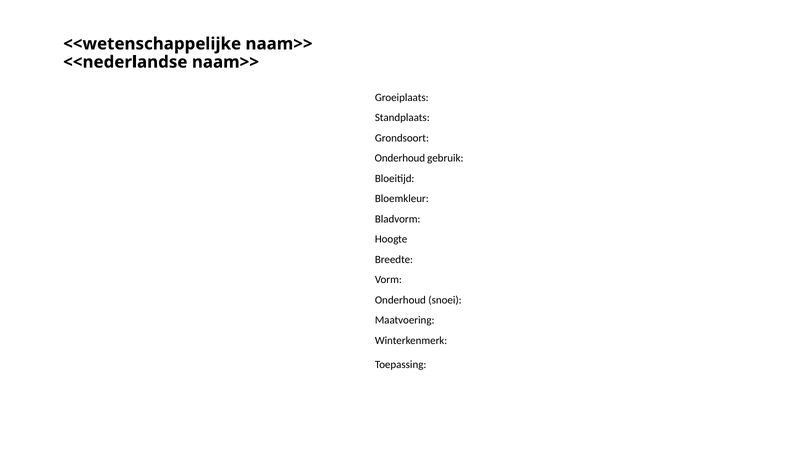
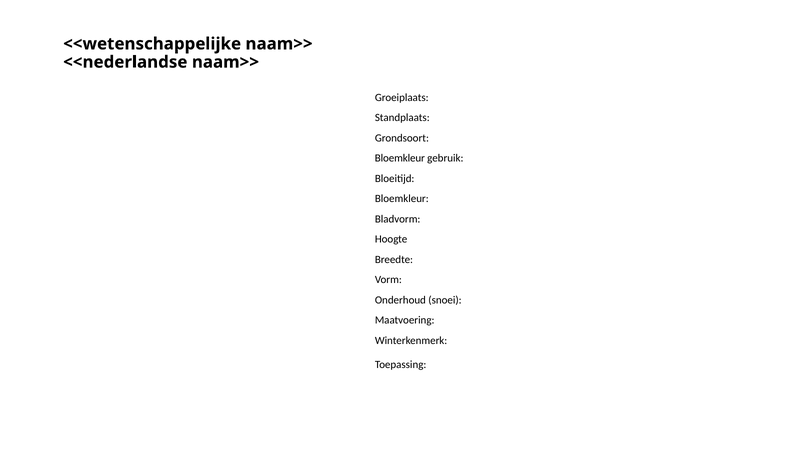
Onderhoud at (400, 158): Onderhoud -> Bloemkleur
